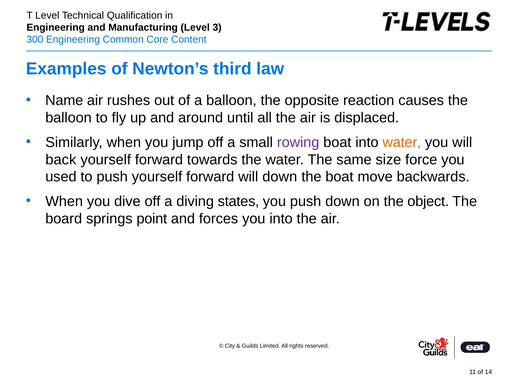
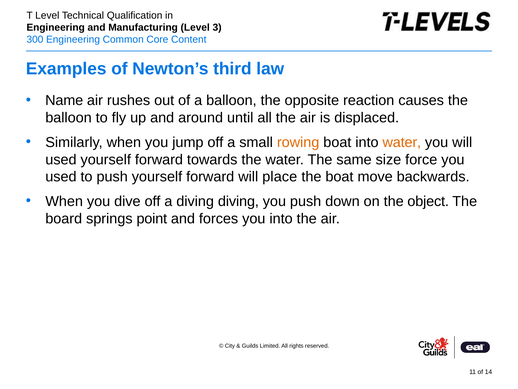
rowing colour: purple -> orange
back at (61, 159): back -> used
will down: down -> place
diving states: states -> diving
